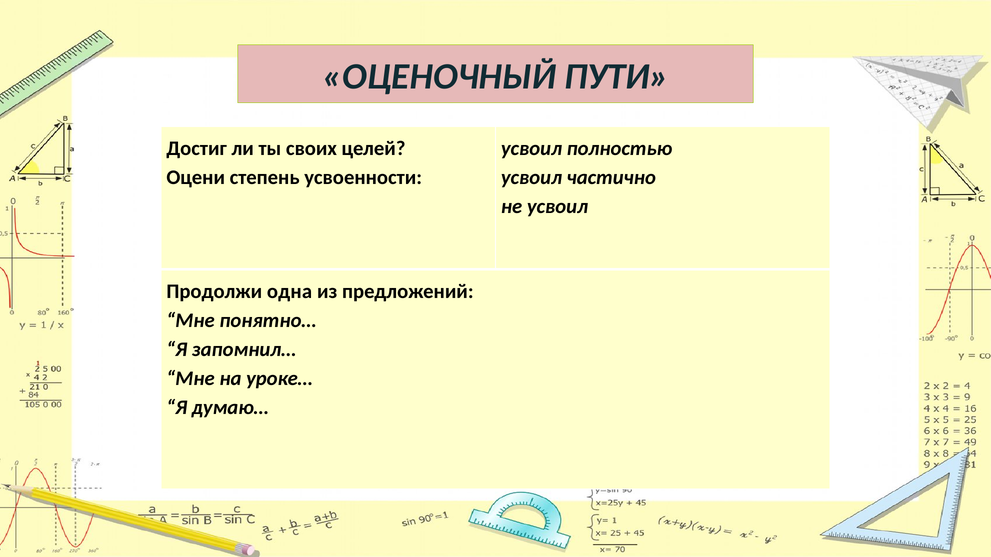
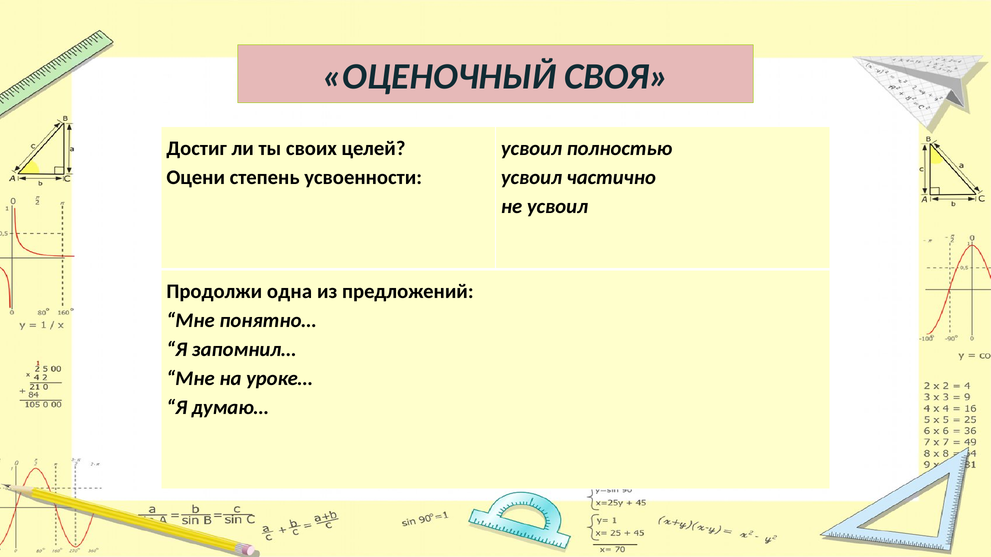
ПУТИ: ПУТИ -> СВОЯ
